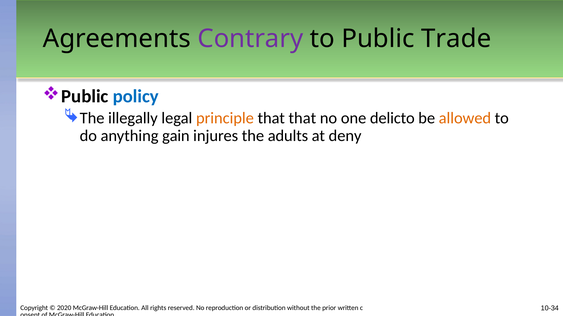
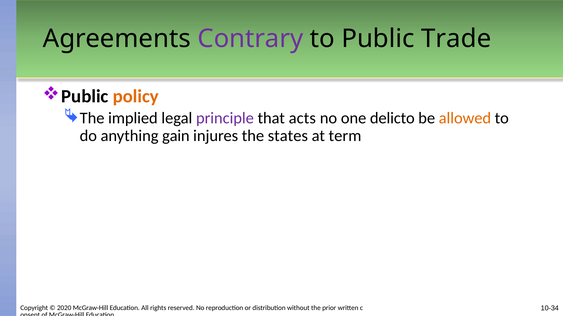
policy colour: blue -> orange
illegally: illegally -> implied
principle colour: orange -> purple
that that: that -> acts
adults: adults -> states
deny: deny -> term
